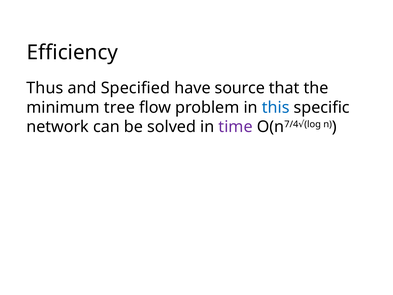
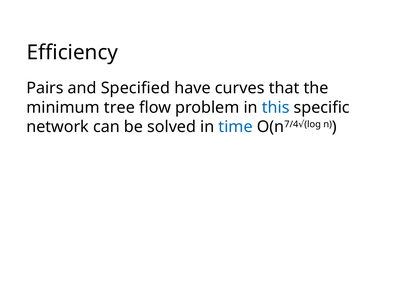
Thus: Thus -> Pairs
source: source -> curves
time colour: purple -> blue
